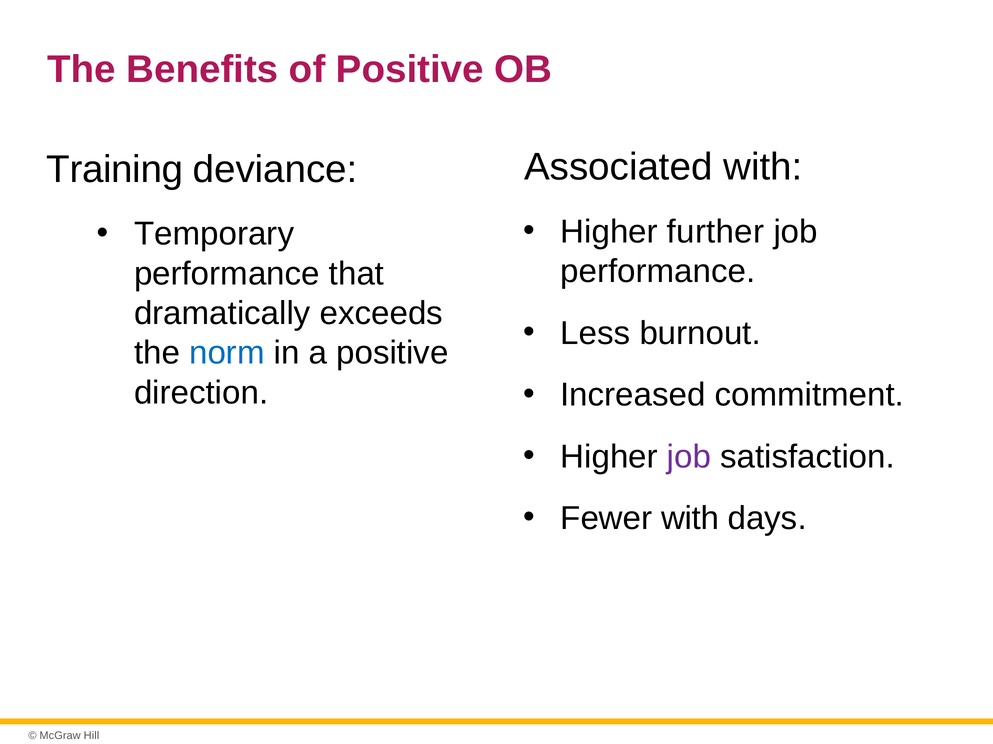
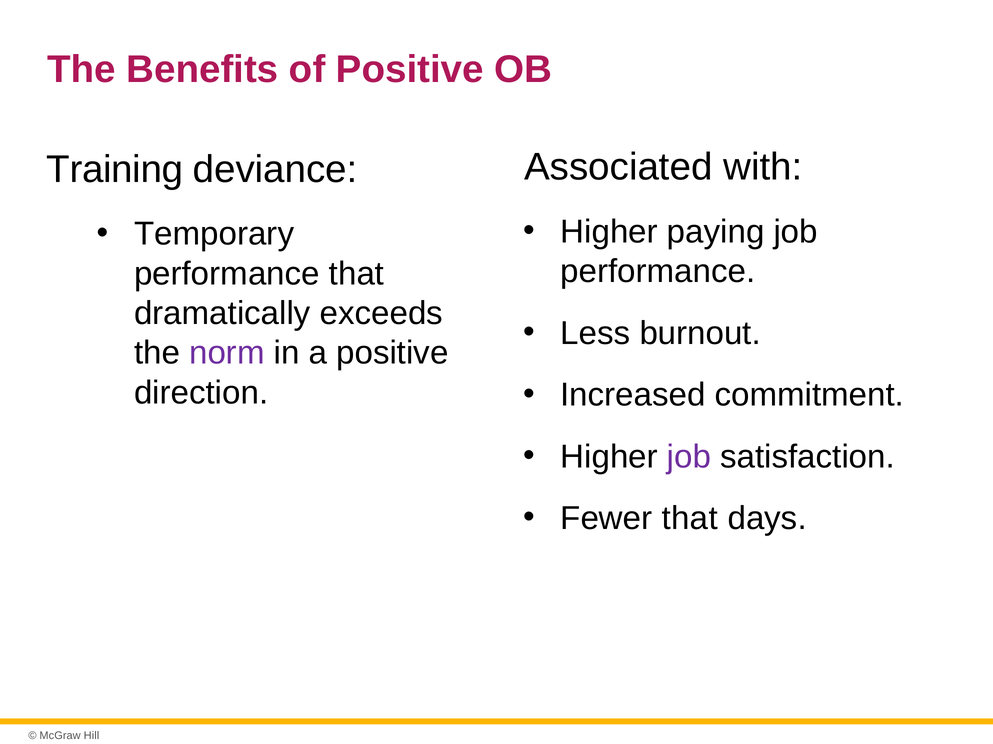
further: further -> paying
norm colour: blue -> purple
Fewer with: with -> that
